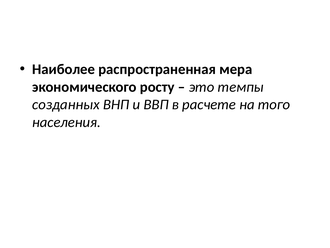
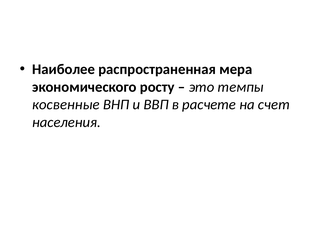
созданных: созданных -> косвенные
того: того -> счет
